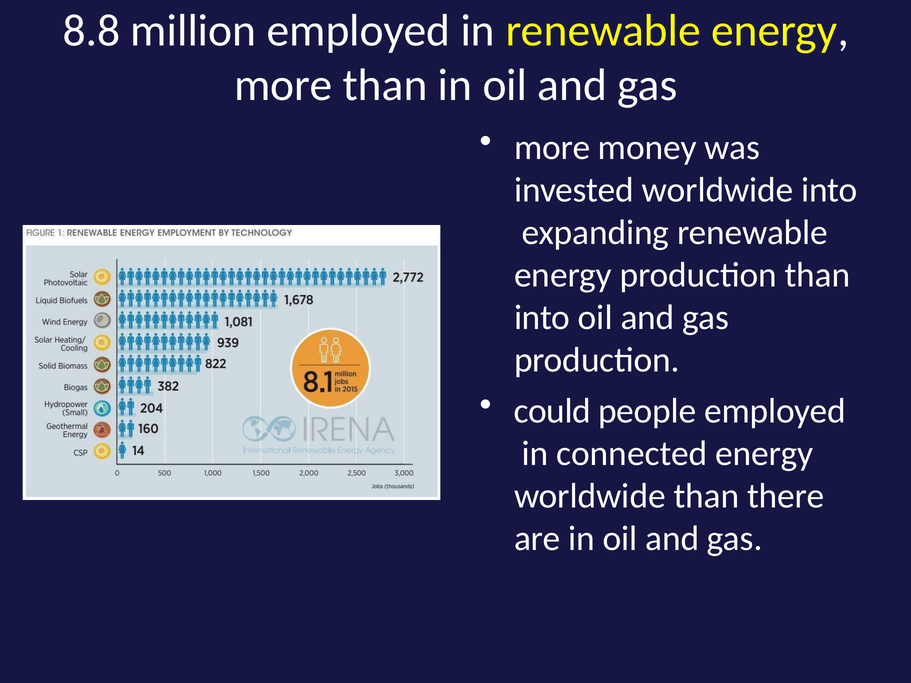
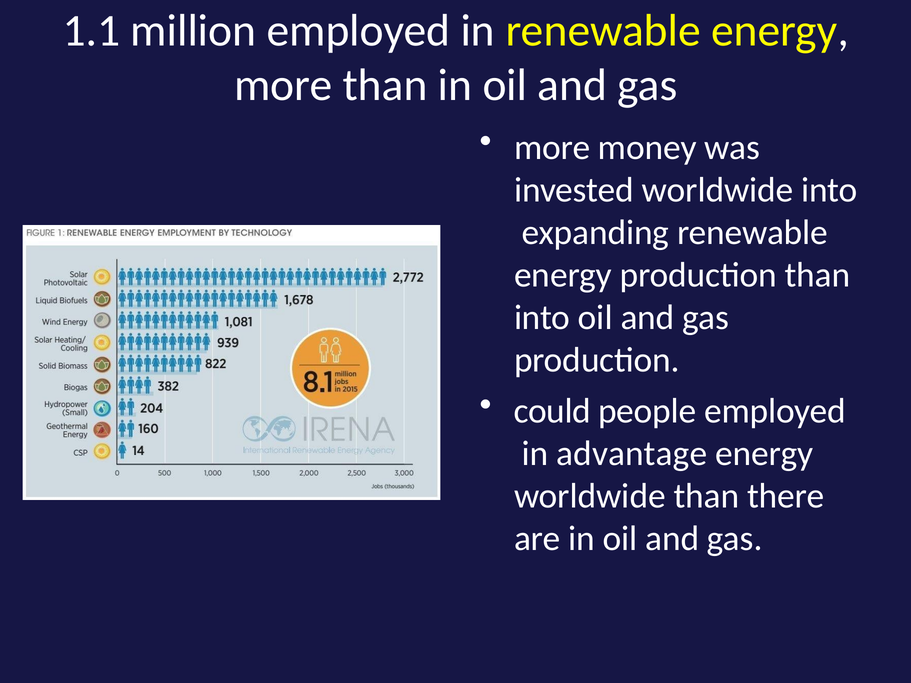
8.8: 8.8 -> 1.1
connected: connected -> advantage
